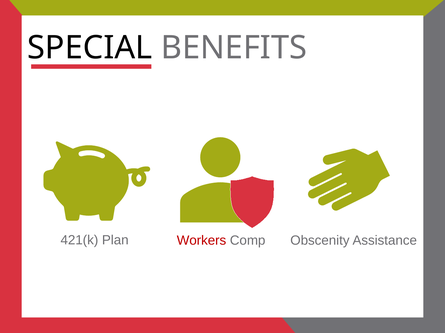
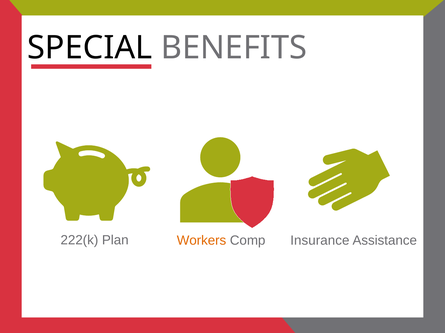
421(k: 421(k -> 222(k
Workers colour: red -> orange
Obscenity: Obscenity -> Insurance
